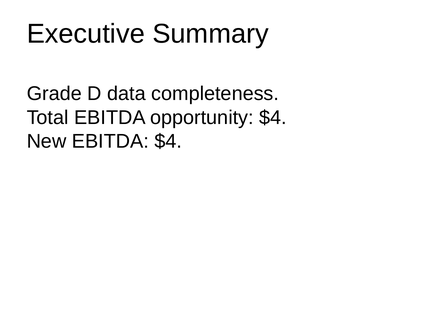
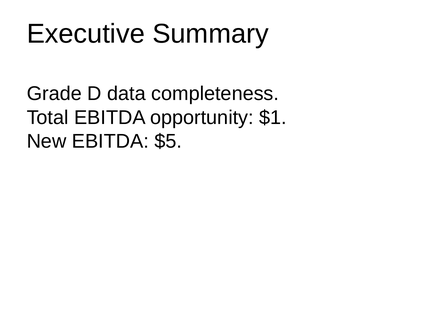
opportunity $4: $4 -> $1
EBITDA $4: $4 -> $5
